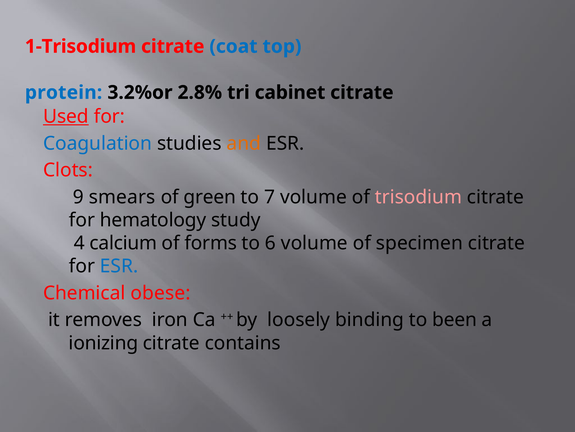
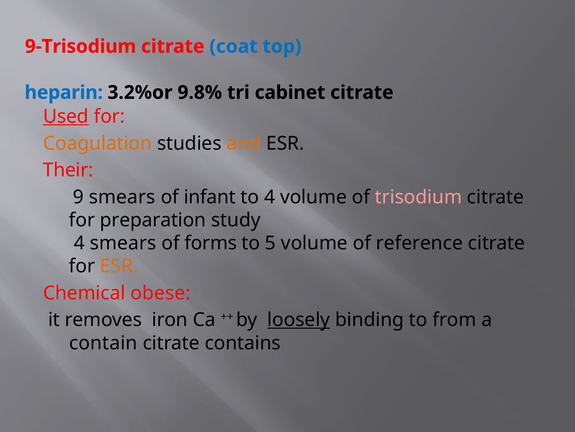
1-Trisodium: 1-Trisodium -> 9-Trisodium
protein: protein -> heparin
2.8%: 2.8% -> 9.8%
Coagulation colour: blue -> orange
Clots: Clots -> Their
green: green -> infant
to 7: 7 -> 4
hematology: hematology -> preparation
4 calcium: calcium -> smears
6: 6 -> 5
specimen: specimen -> reference
ESR at (119, 266) colour: blue -> orange
loosely underline: none -> present
been: been -> from
ionizing: ionizing -> contain
